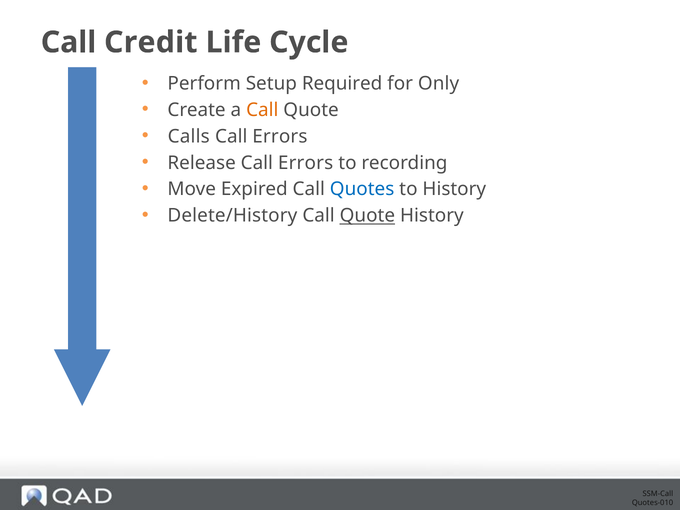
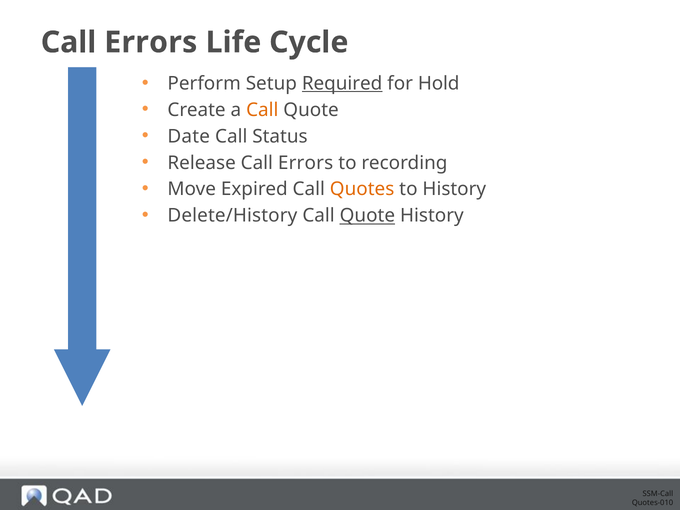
Credit at (151, 42): Credit -> Errors
Required underline: none -> present
Only: Only -> Hold
Calls: Calls -> Date
Errors at (280, 136): Errors -> Status
Quotes colour: blue -> orange
